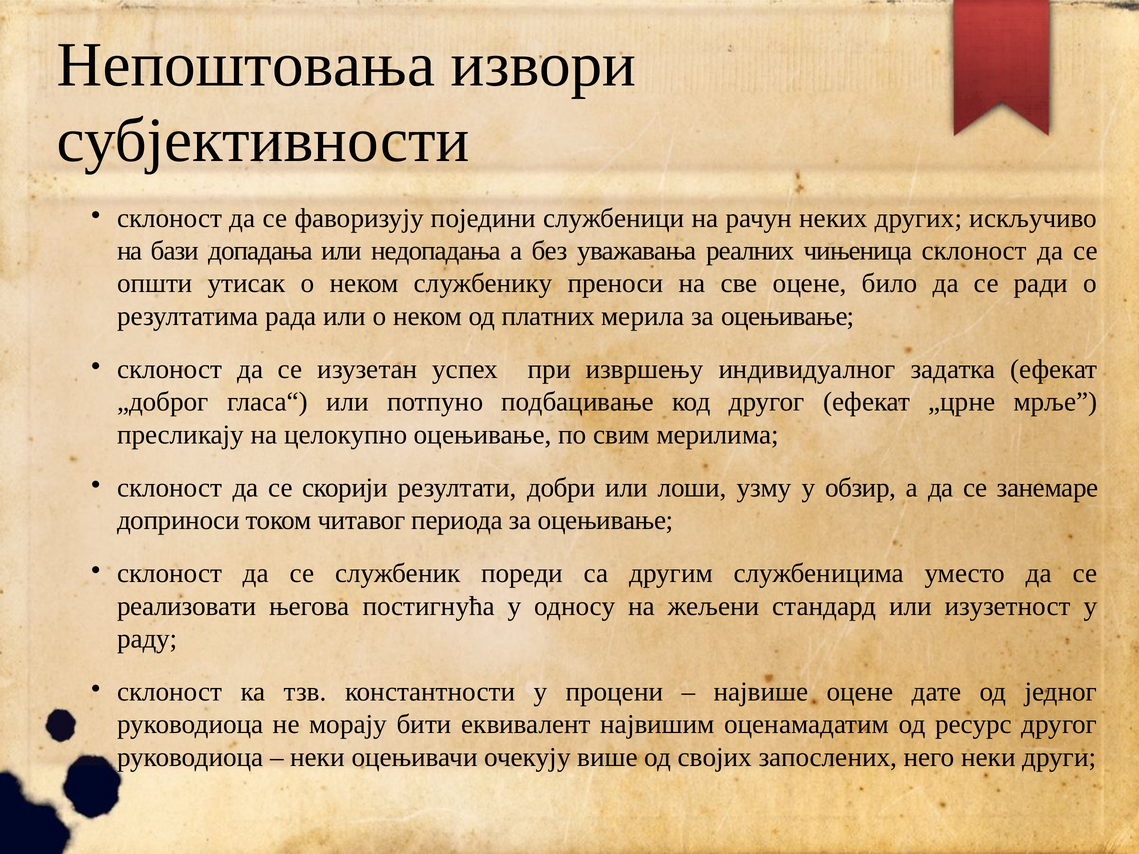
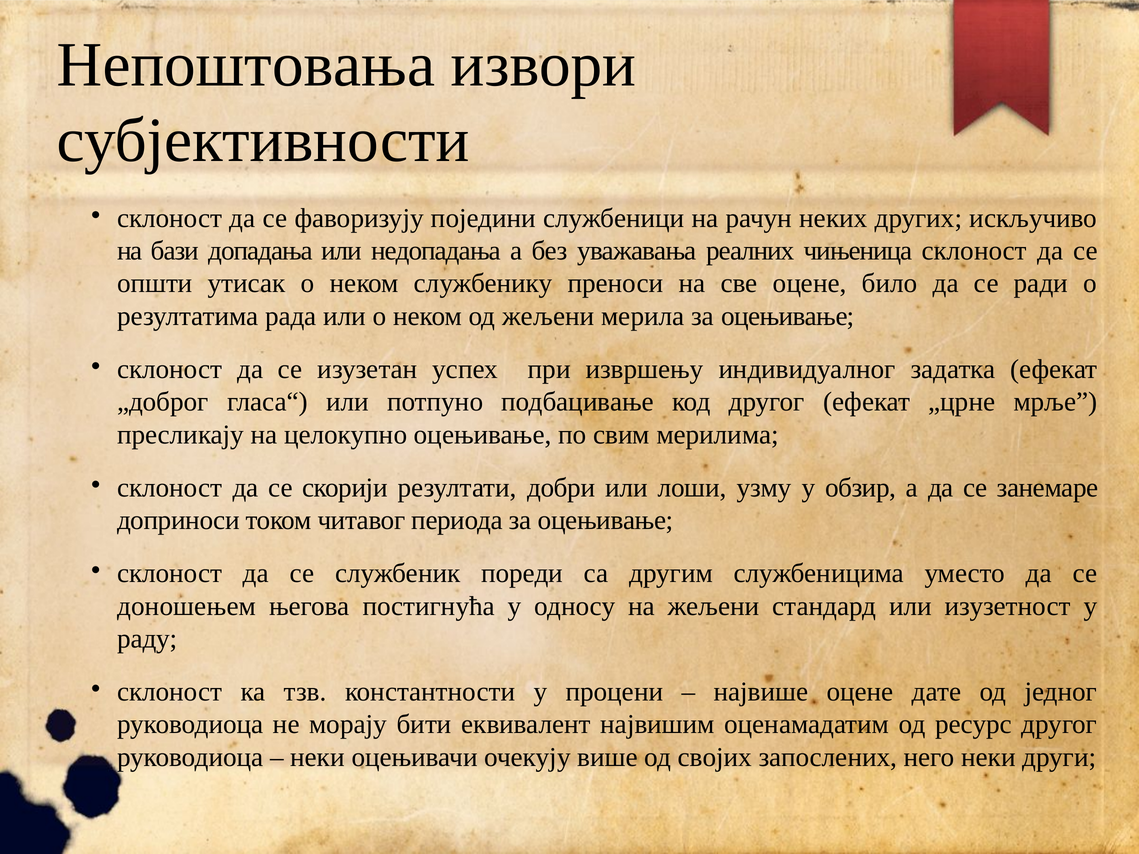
од платних: платних -> жељени
реализовати: реализовати -> доношењем
